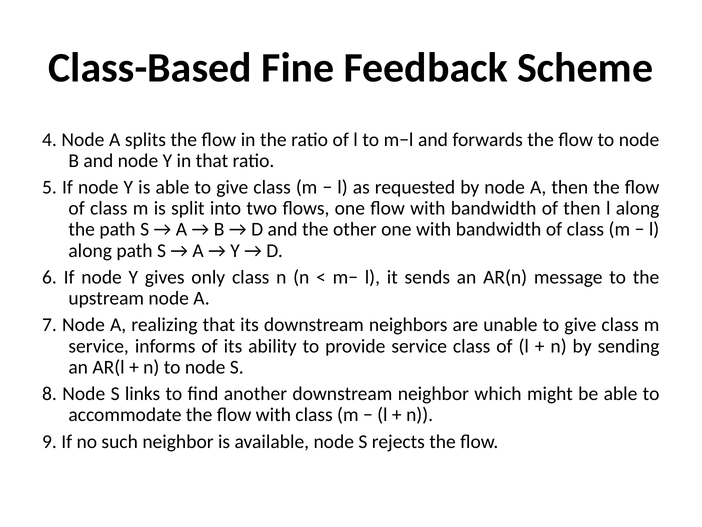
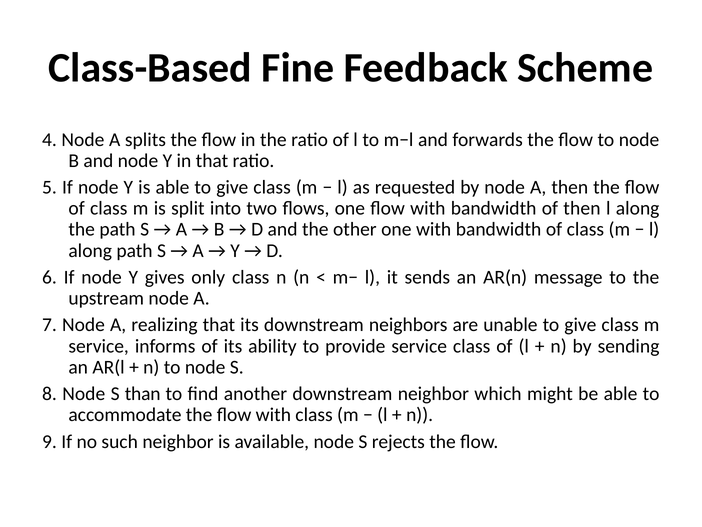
links: links -> than
